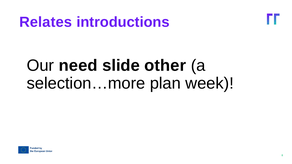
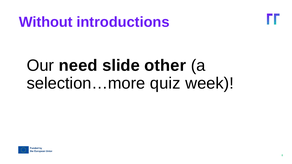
Relates: Relates -> Without
plan: plan -> quiz
